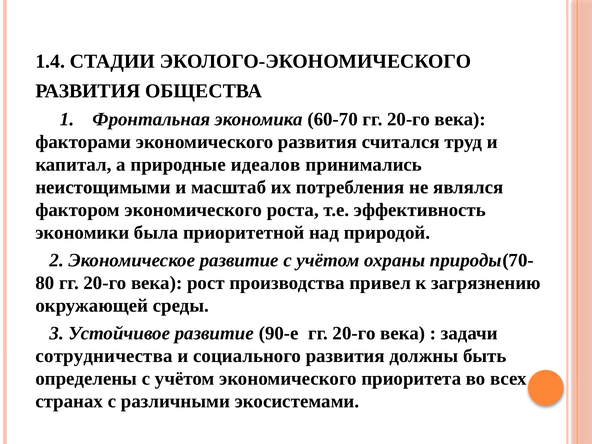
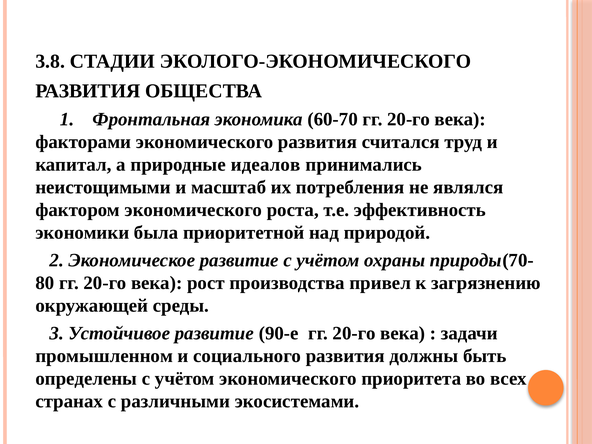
1.4: 1.4 -> 3.8
сотрудничества: сотрудничества -> промышленном
